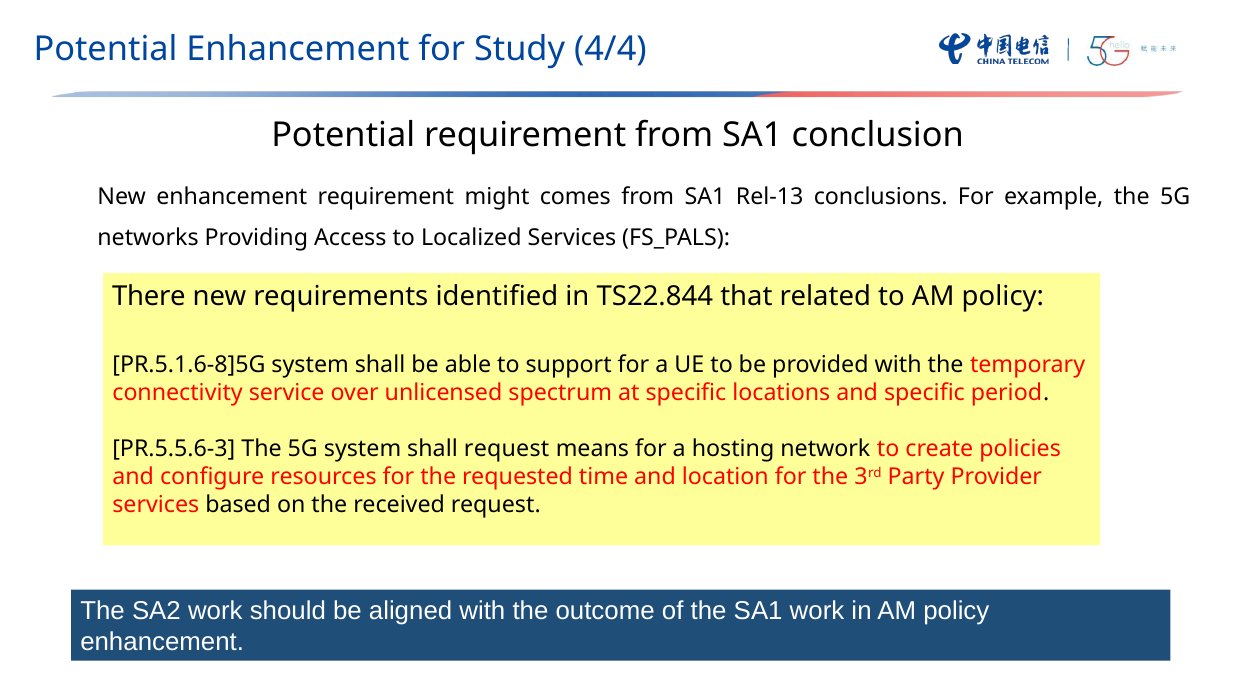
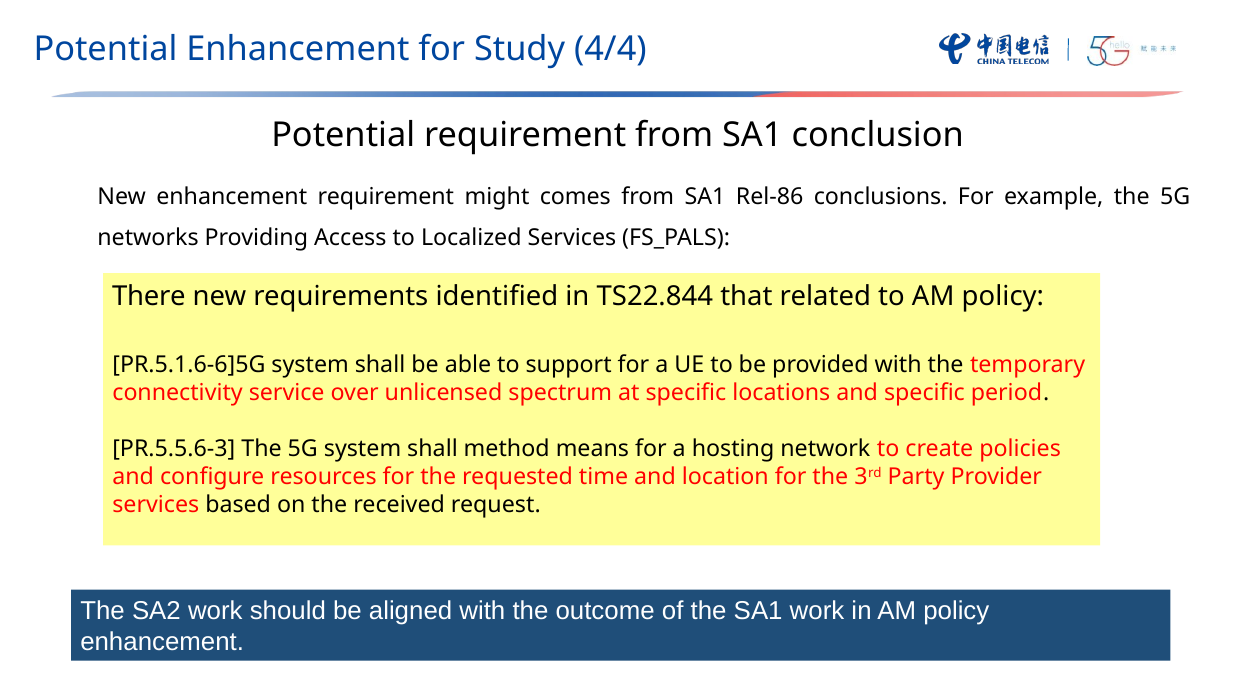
Rel-13: Rel-13 -> Rel-86
PR.5.1.6-8]5G: PR.5.1.6-8]5G -> PR.5.1.6-6]5G
shall request: request -> method
